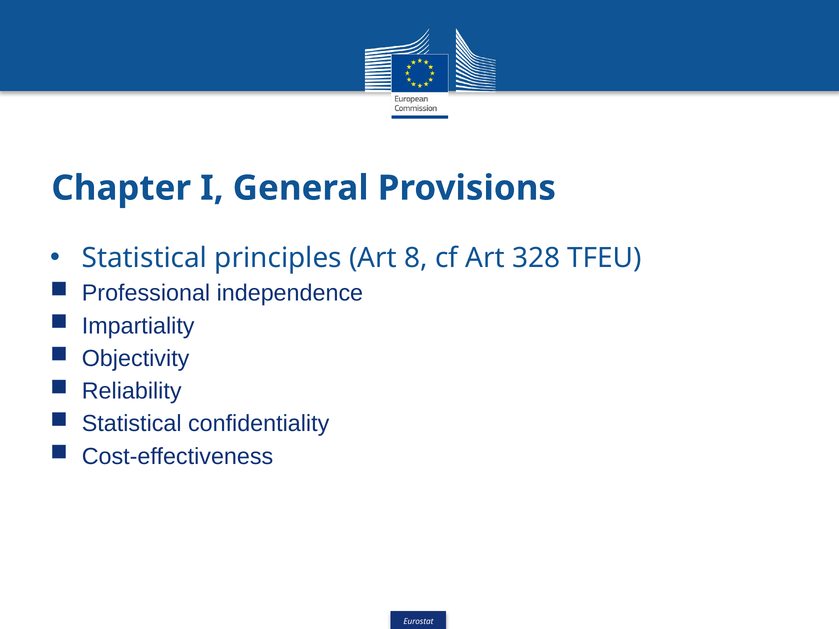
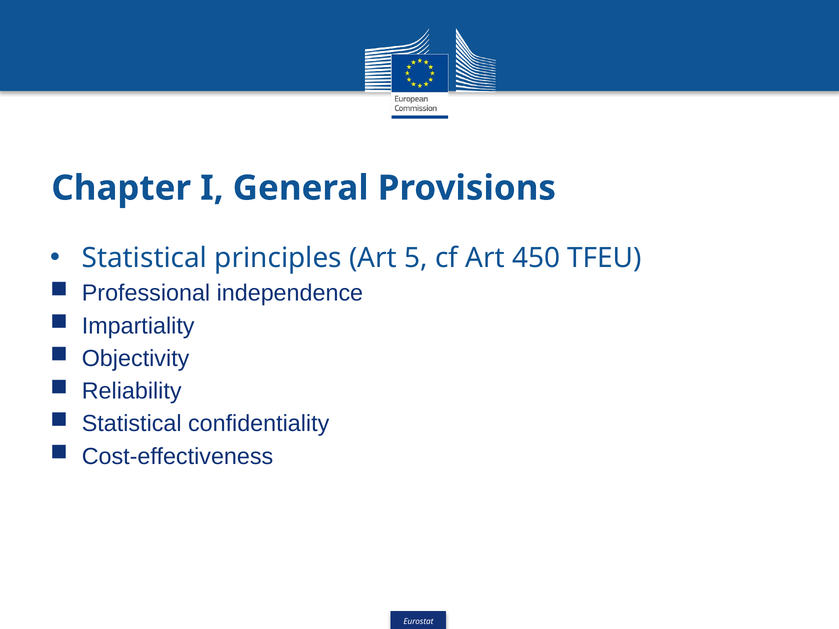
8: 8 -> 5
328: 328 -> 450
